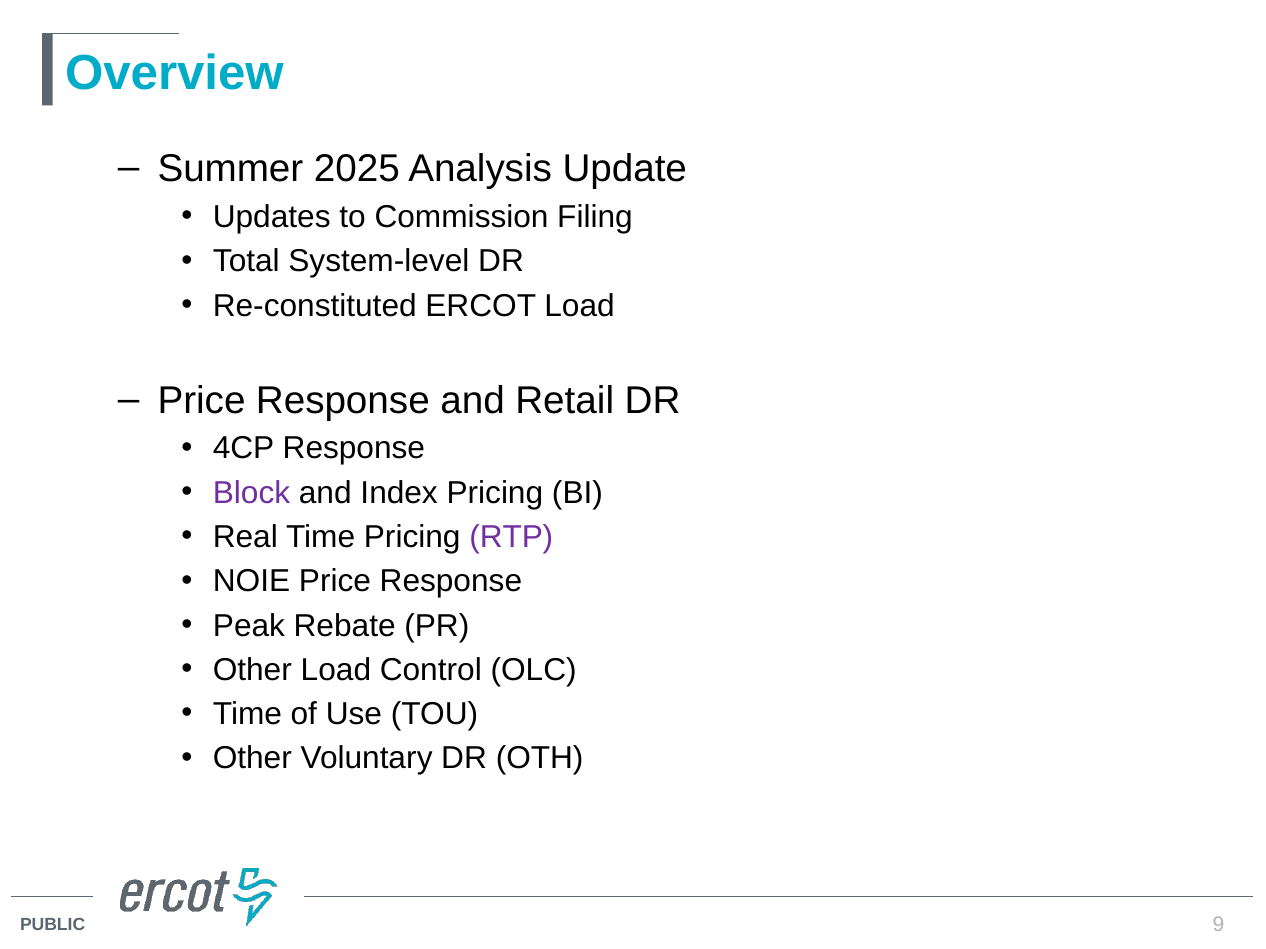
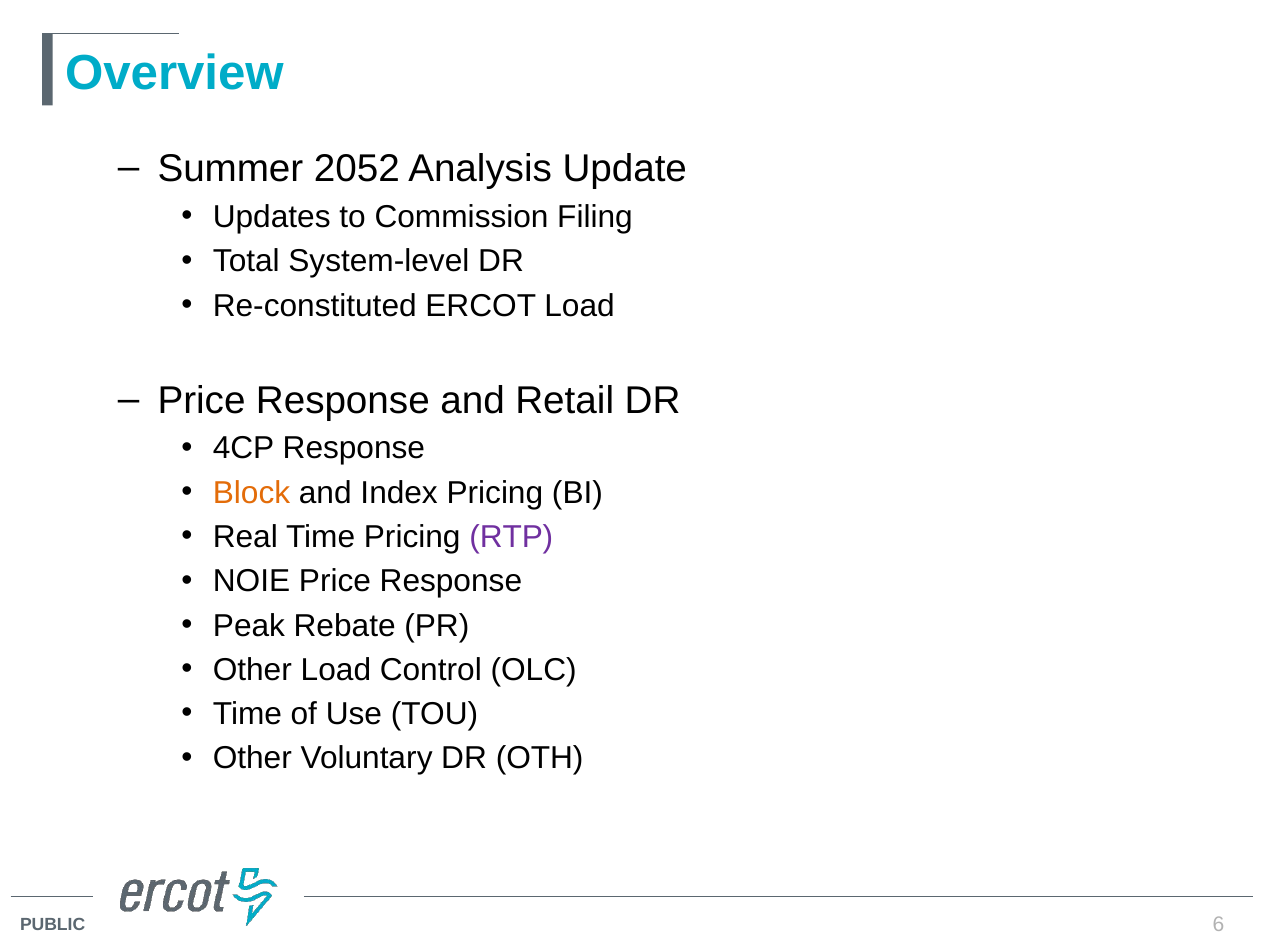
2025: 2025 -> 2052
Block colour: purple -> orange
9: 9 -> 6
